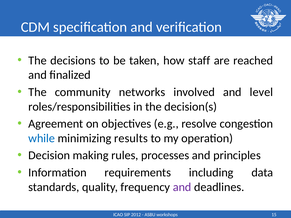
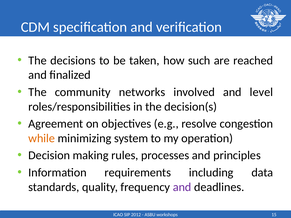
staff: staff -> such
while colour: blue -> orange
results: results -> system
